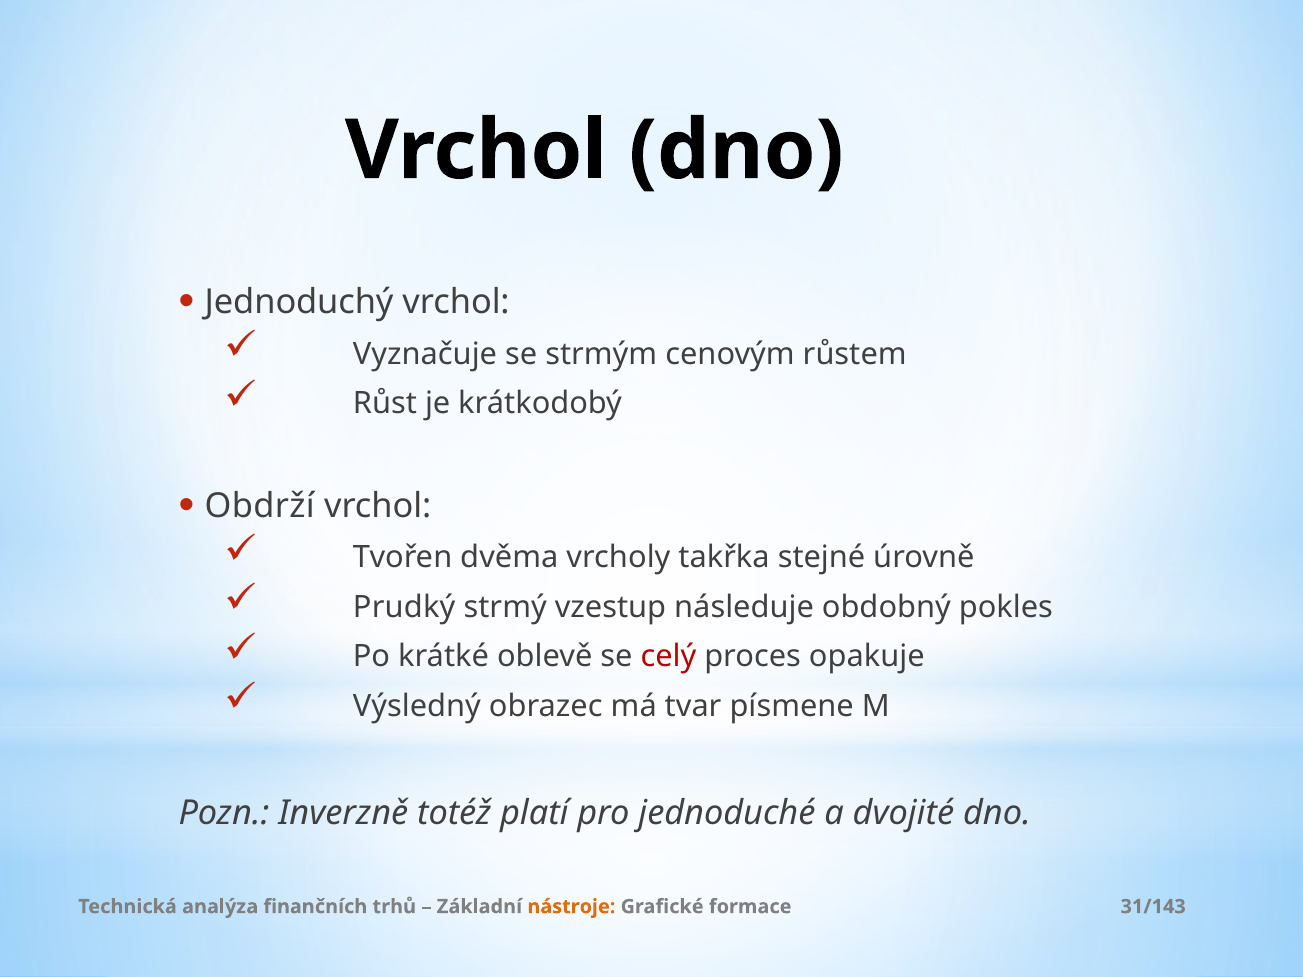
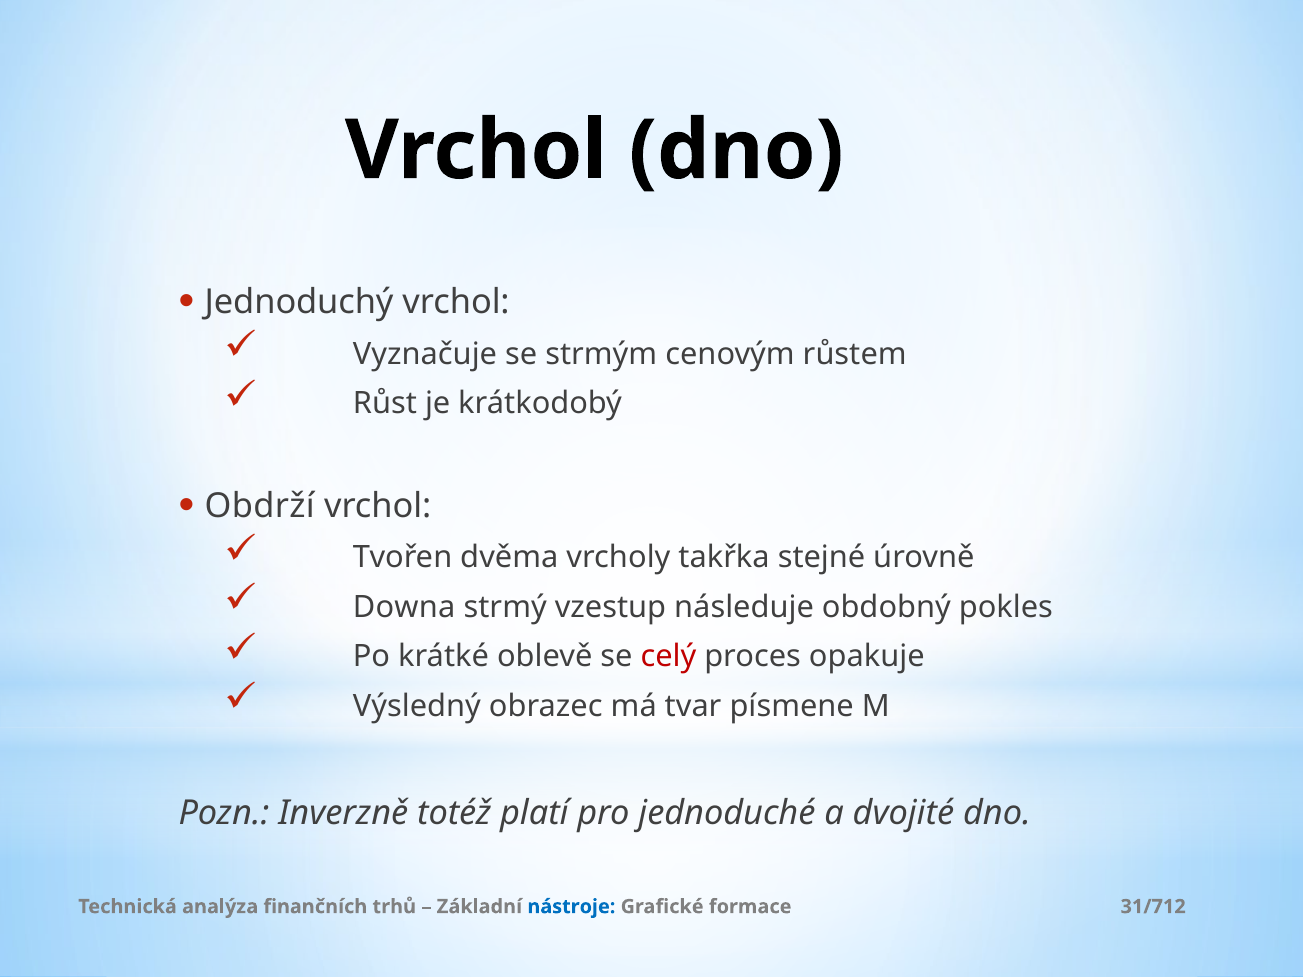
Prudký: Prudký -> Downa
nástroje colour: orange -> blue
31/143: 31/143 -> 31/712
